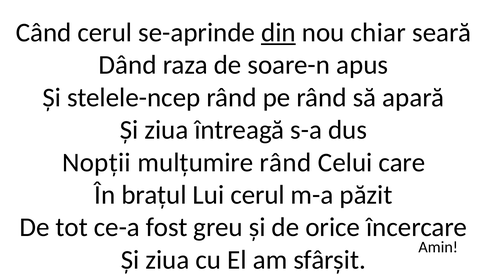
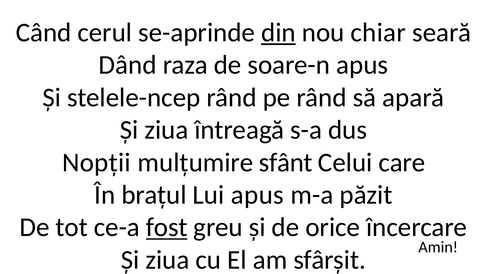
mulțumire rând: rând -> sfânt
Lui cerul: cerul -> apus
fost underline: none -> present
